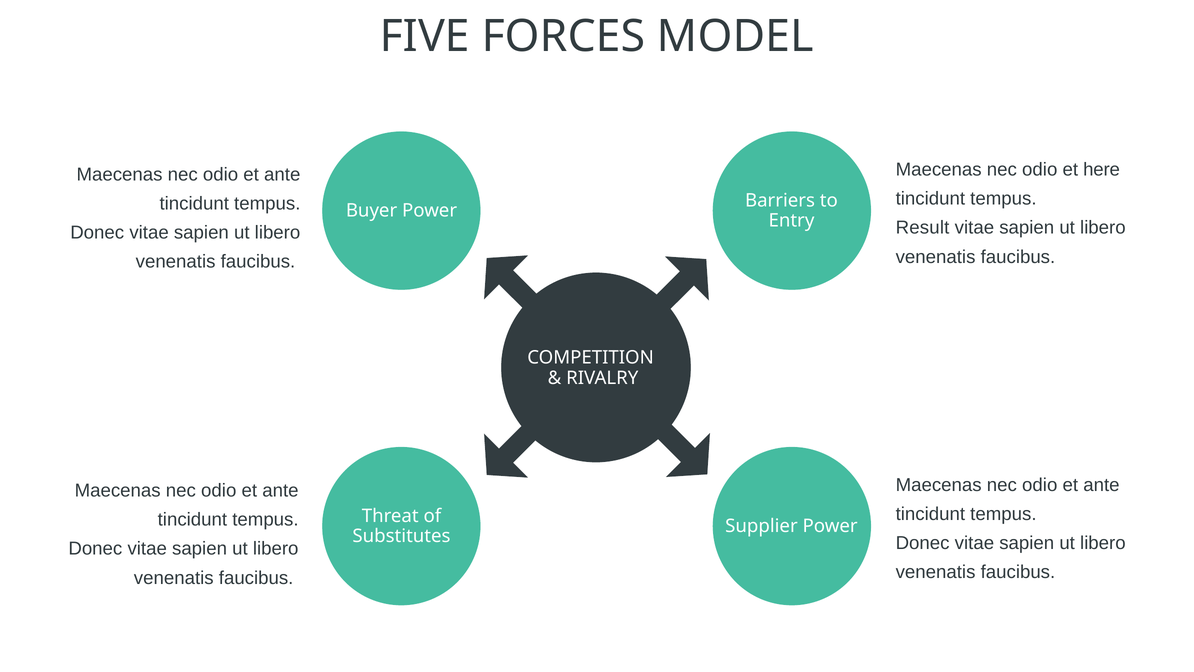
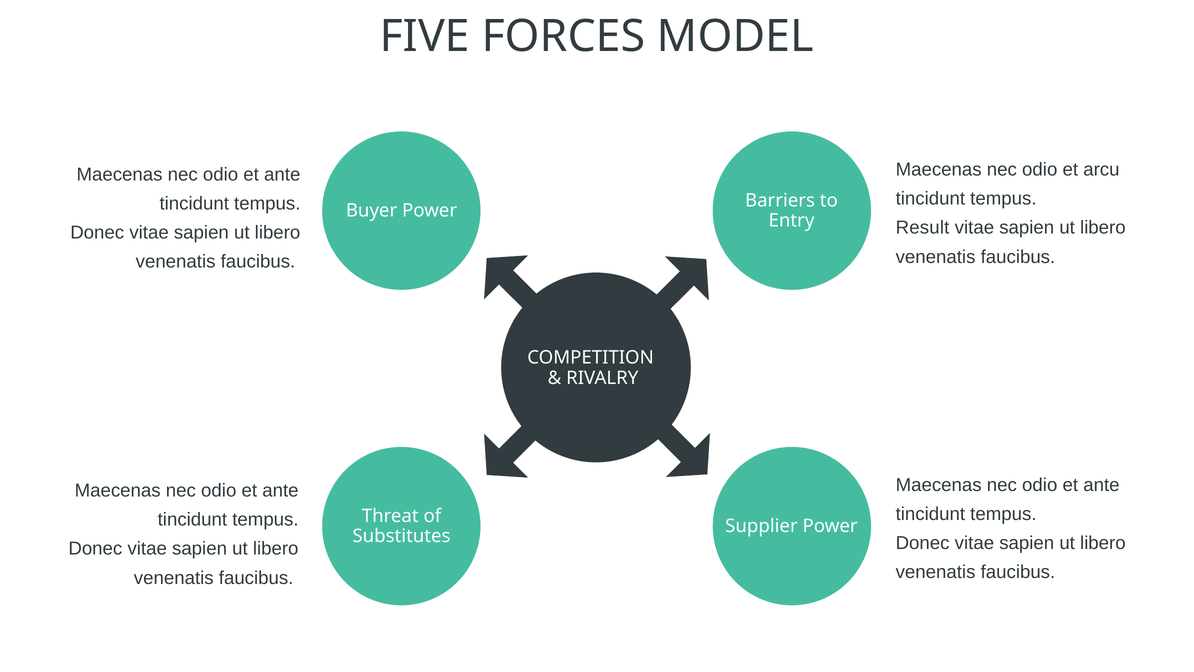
here: here -> arcu
